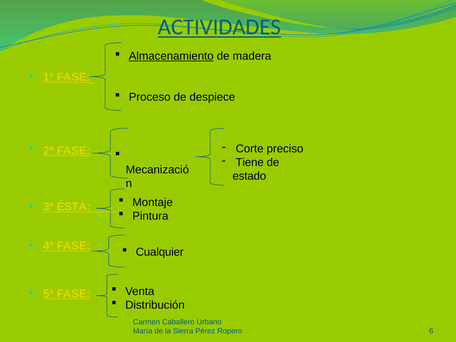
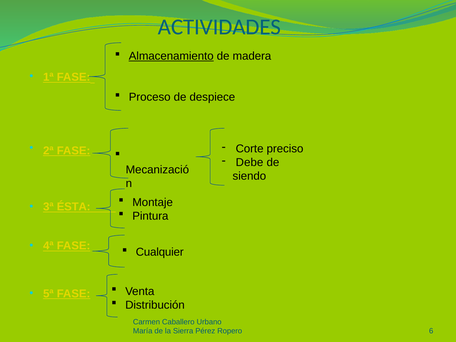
ACTIVIDADES underline: present -> none
Tiene: Tiene -> Debe
estado: estado -> siendo
